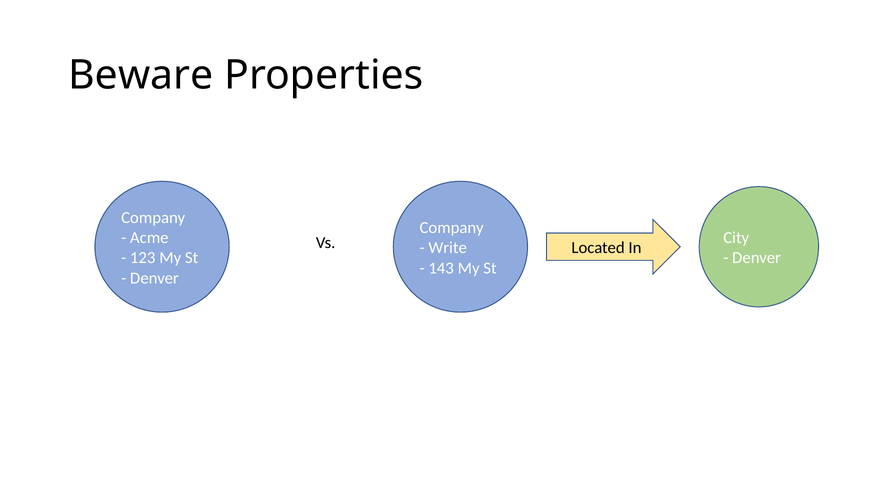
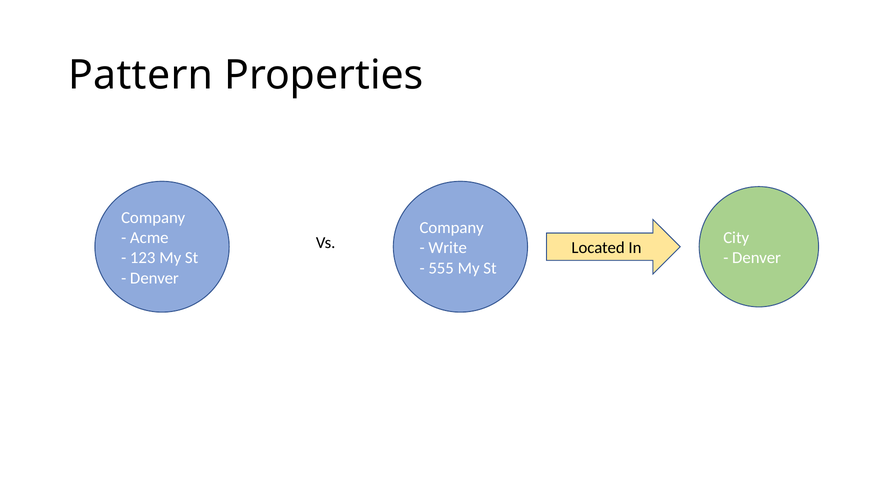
Beware: Beware -> Pattern
143: 143 -> 555
